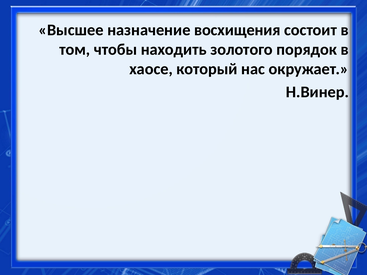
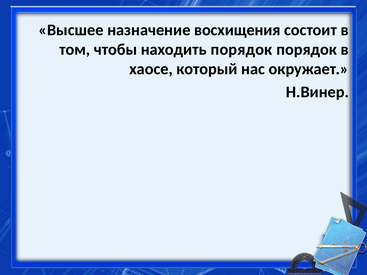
находить золотого: золотого -> порядок
